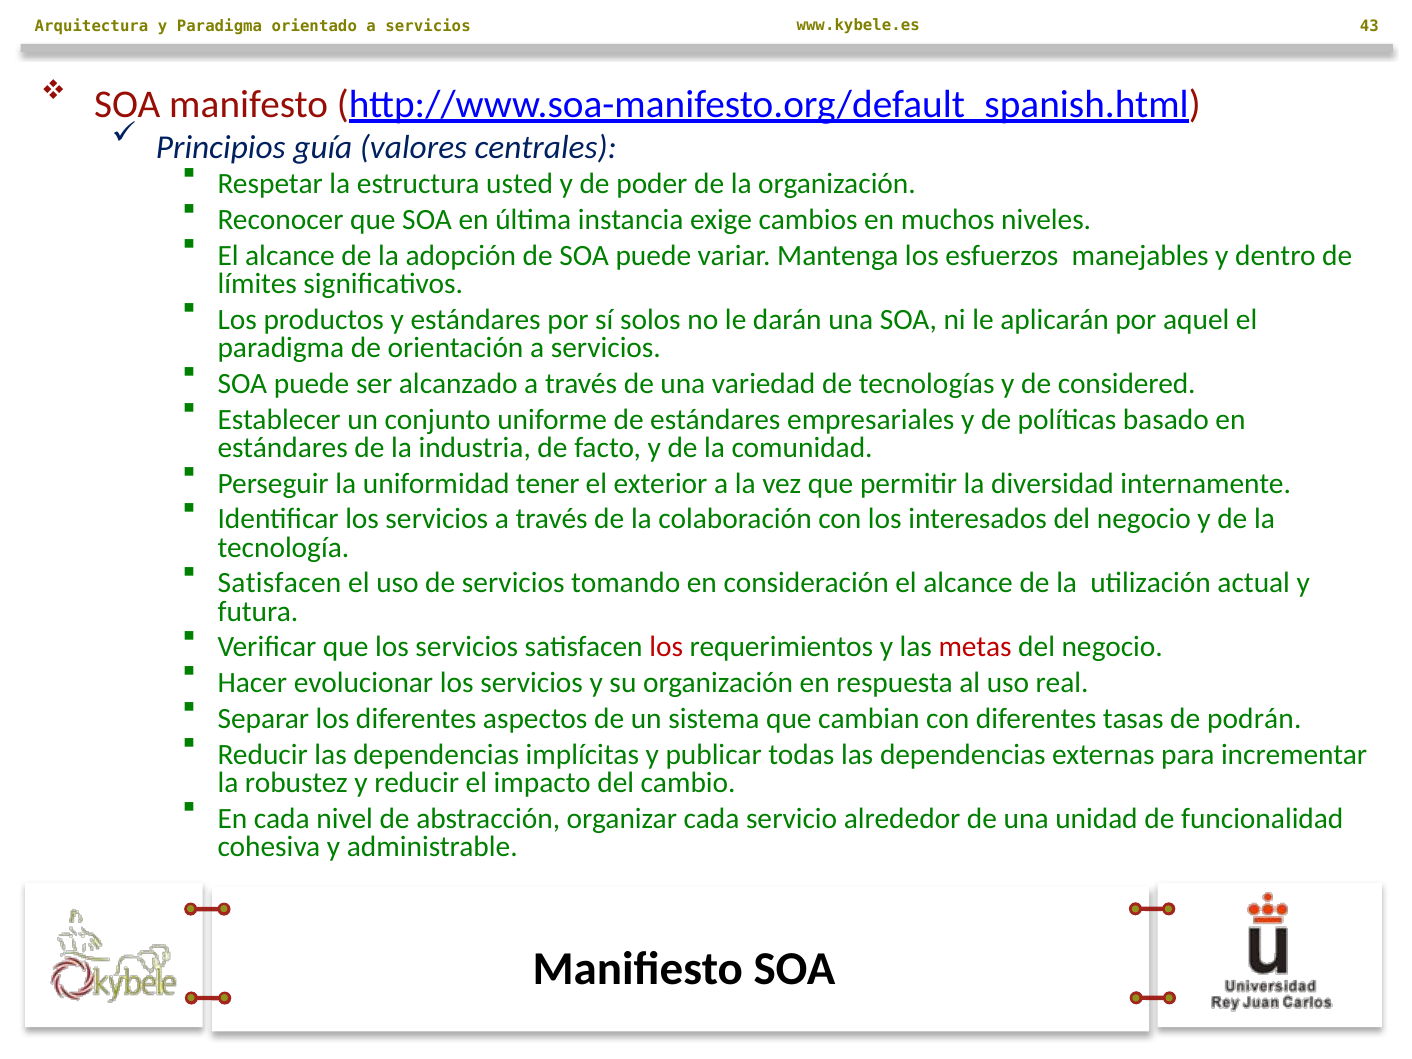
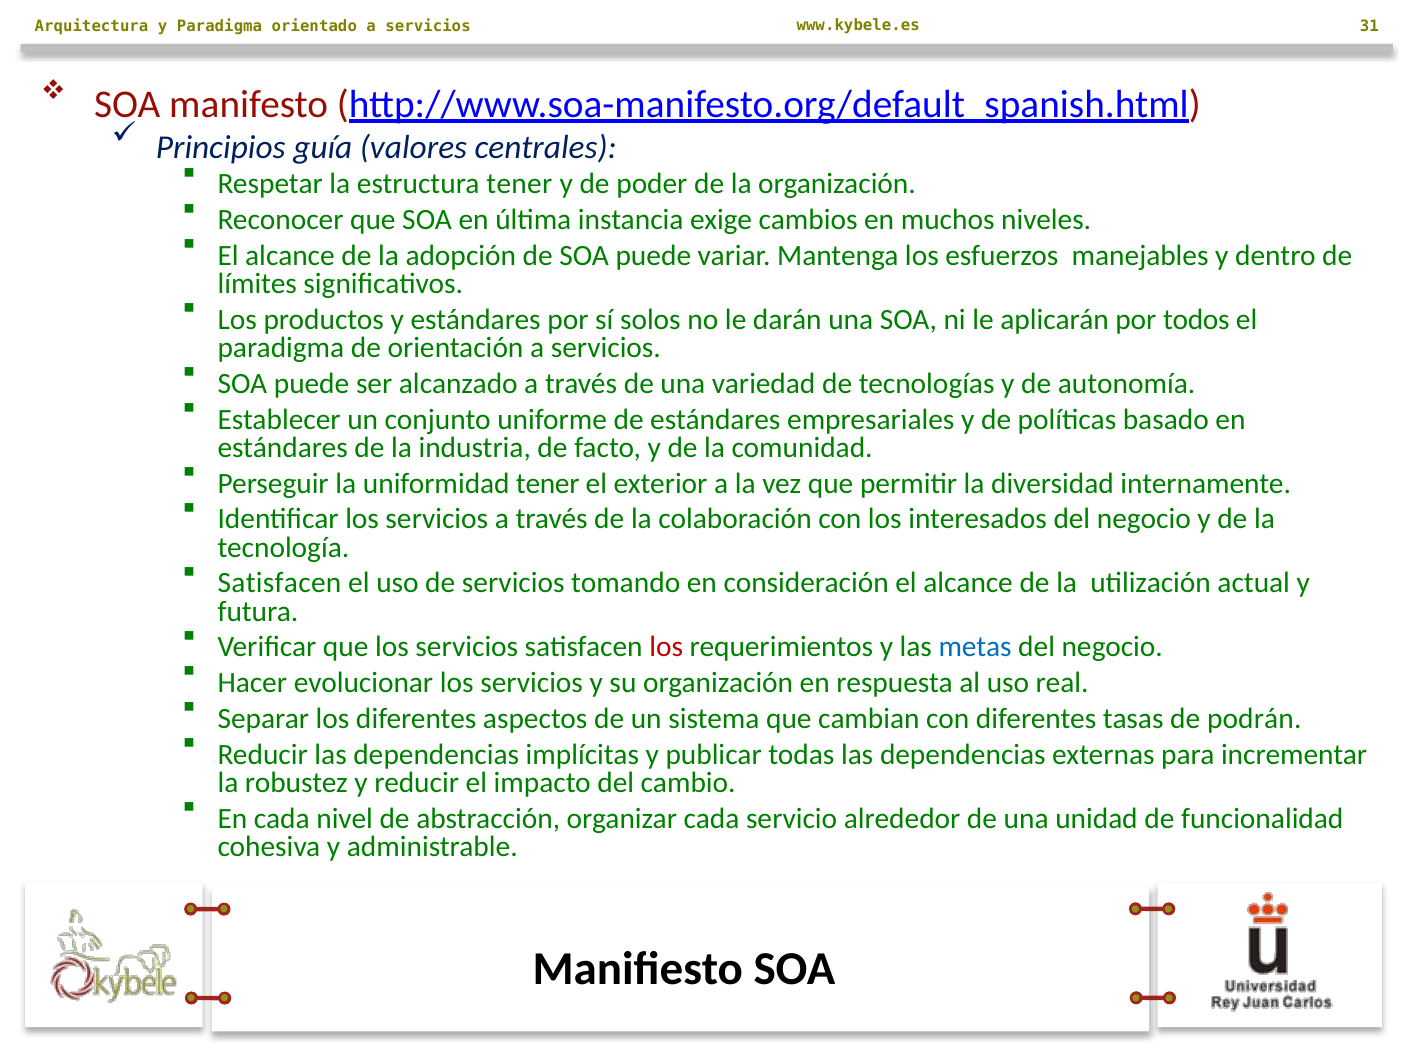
43: 43 -> 31
estructura usted: usted -> tener
aquel: aquel -> todos
considered: considered -> autonomía
metas colour: red -> blue
